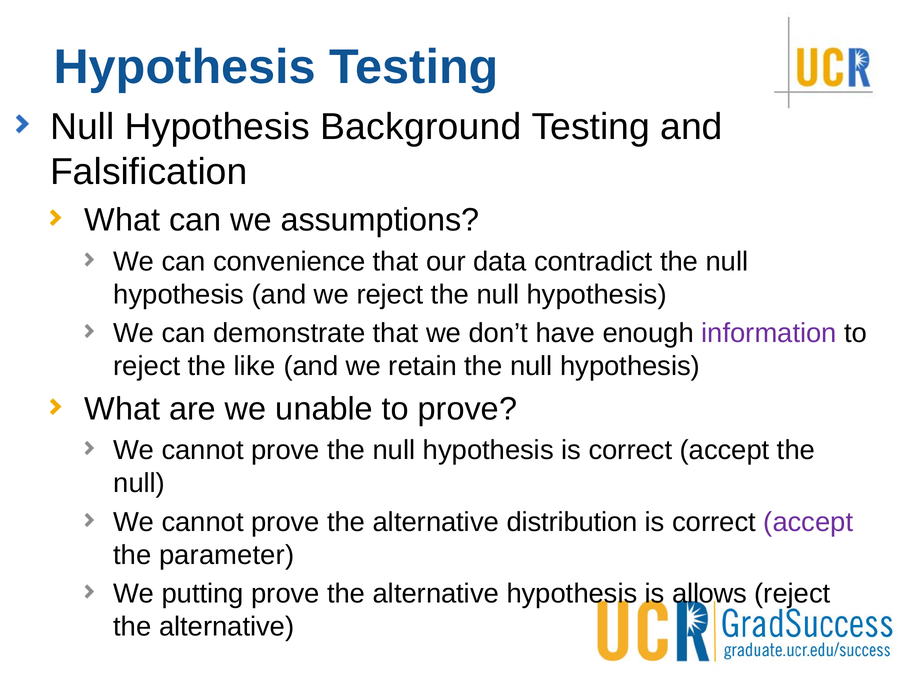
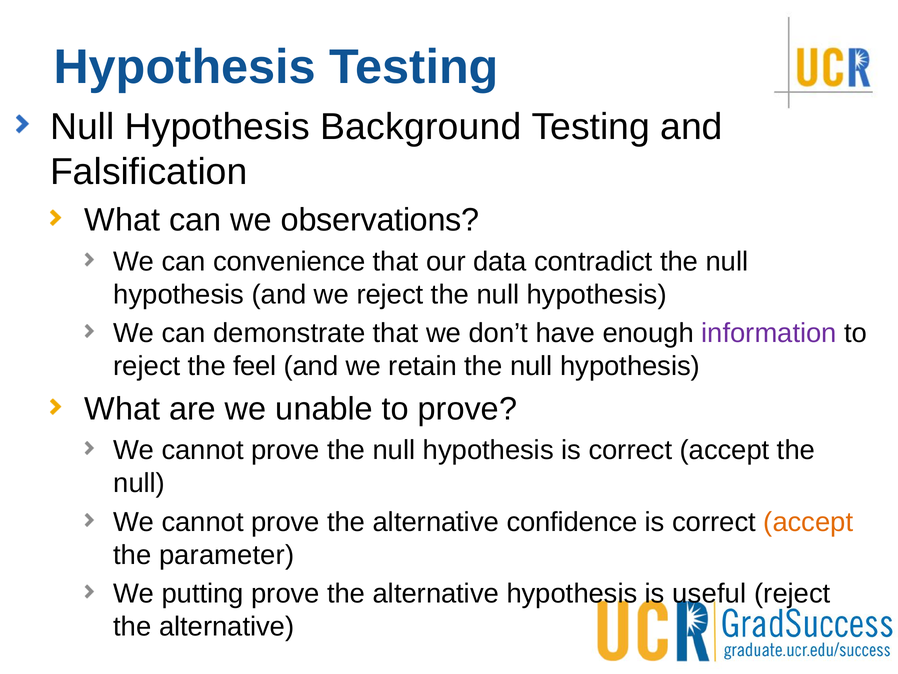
assumptions: assumptions -> observations
like: like -> feel
distribution: distribution -> confidence
accept at (808, 522) colour: purple -> orange
allows: allows -> useful
